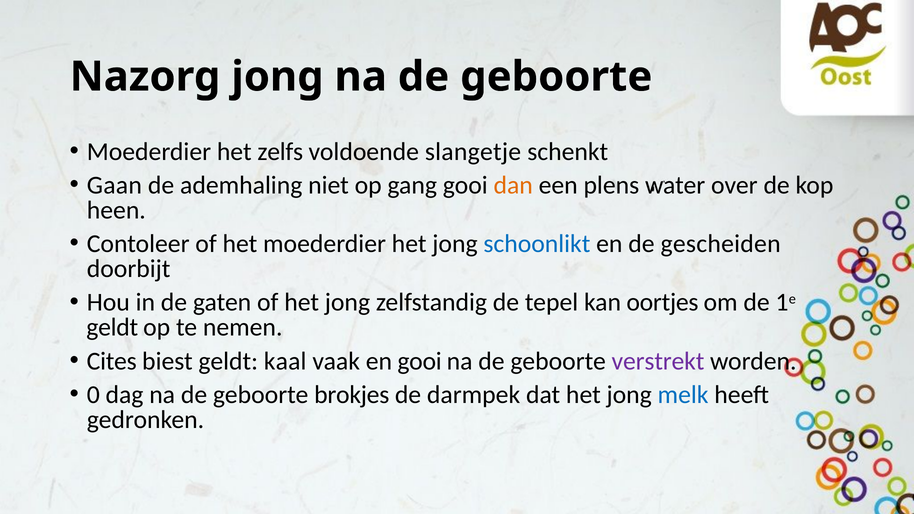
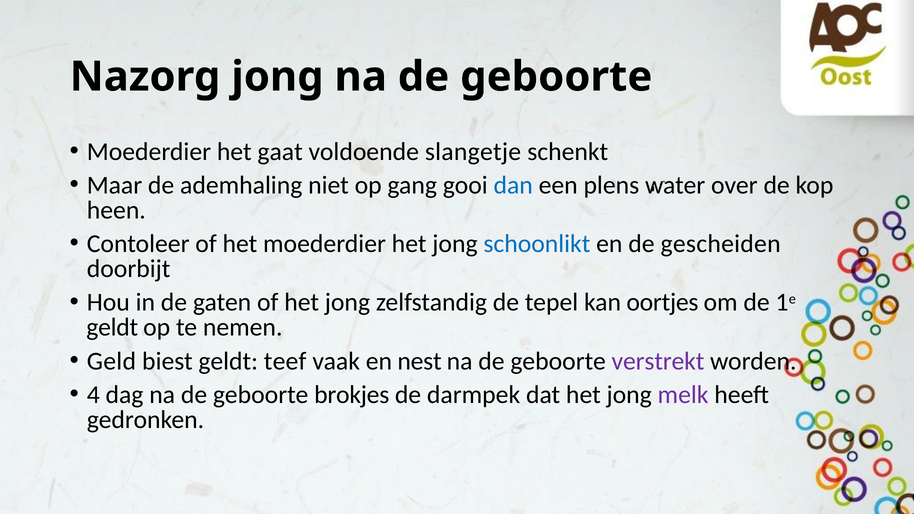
zelfs: zelfs -> gaat
Gaan: Gaan -> Maar
dan colour: orange -> blue
Cites: Cites -> Geld
kaal: kaal -> teef
en gooi: gooi -> nest
0: 0 -> 4
melk colour: blue -> purple
